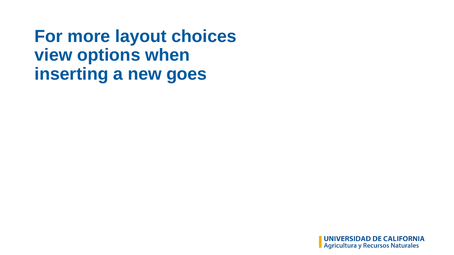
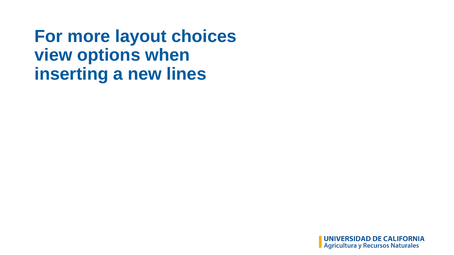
goes: goes -> lines
